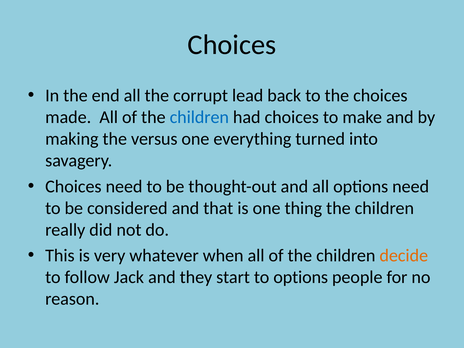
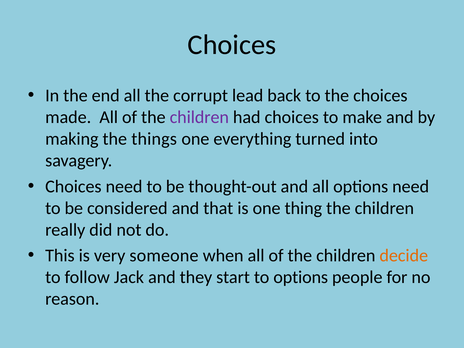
children at (199, 117) colour: blue -> purple
versus: versus -> things
whatever: whatever -> someone
